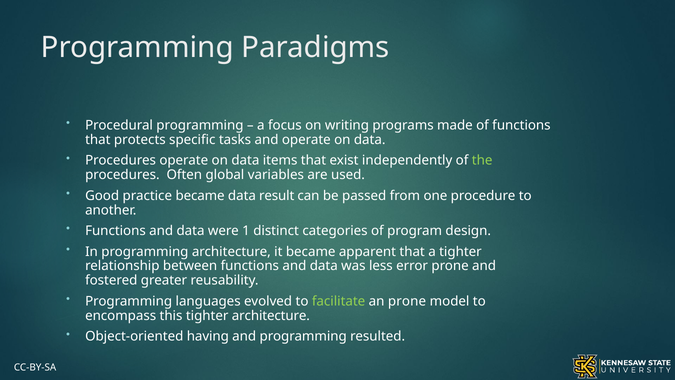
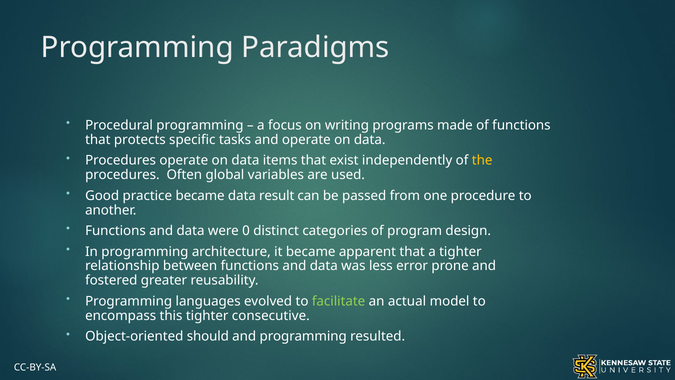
the colour: light green -> yellow
1: 1 -> 0
an prone: prone -> actual
tighter architecture: architecture -> consecutive
having: having -> should
